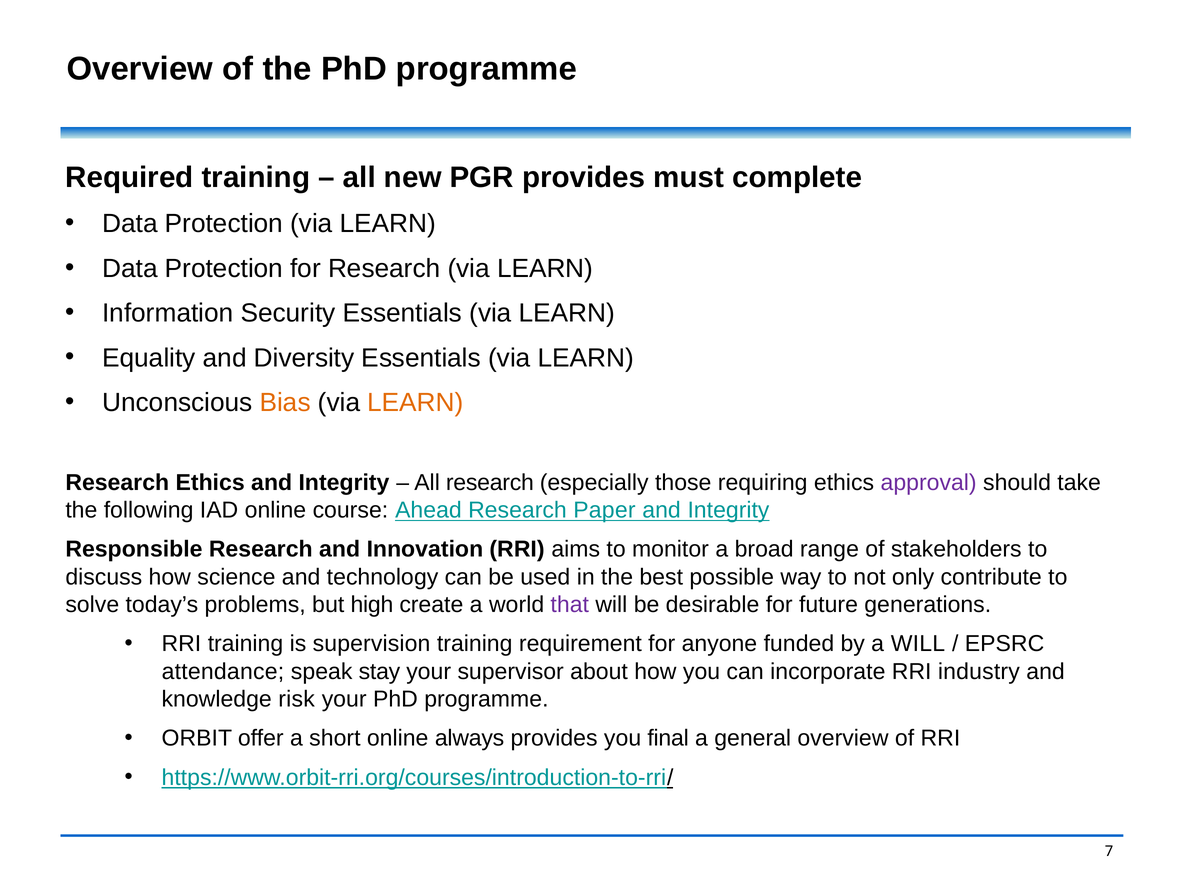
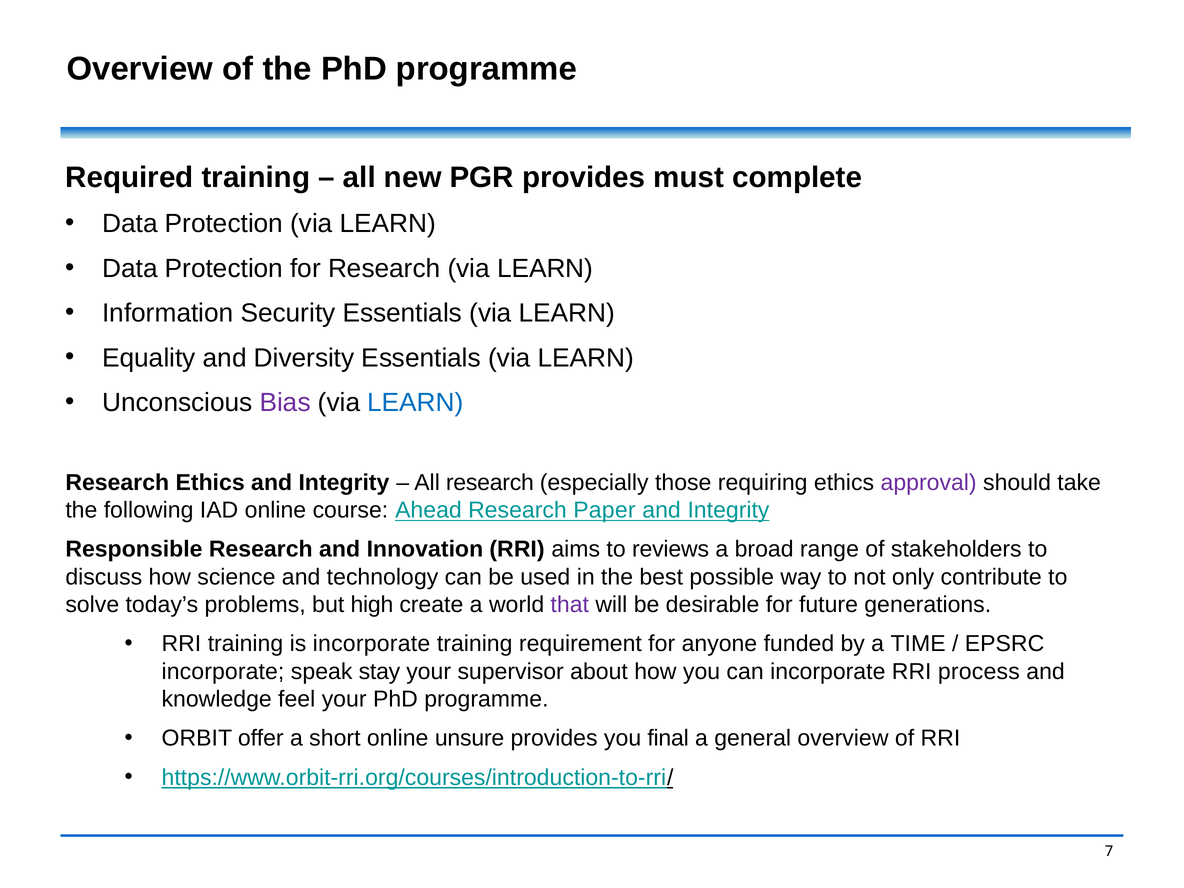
Bias colour: orange -> purple
LEARN at (415, 403) colour: orange -> blue
monitor: monitor -> reviews
is supervision: supervision -> incorporate
a WILL: WILL -> TIME
attendance at (223, 671): attendance -> incorporate
industry: industry -> process
risk: risk -> feel
always: always -> unsure
